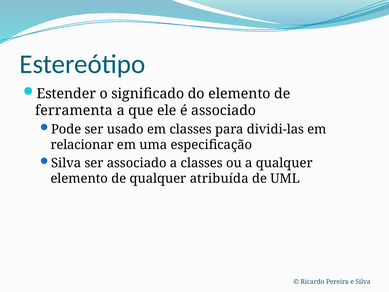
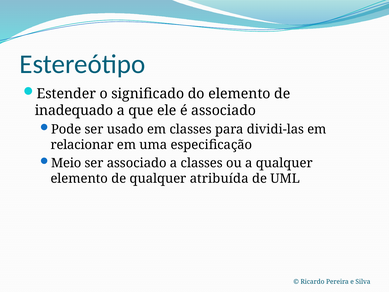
ferramenta: ferramenta -> inadequado
Silva at (66, 163): Silva -> Meio
